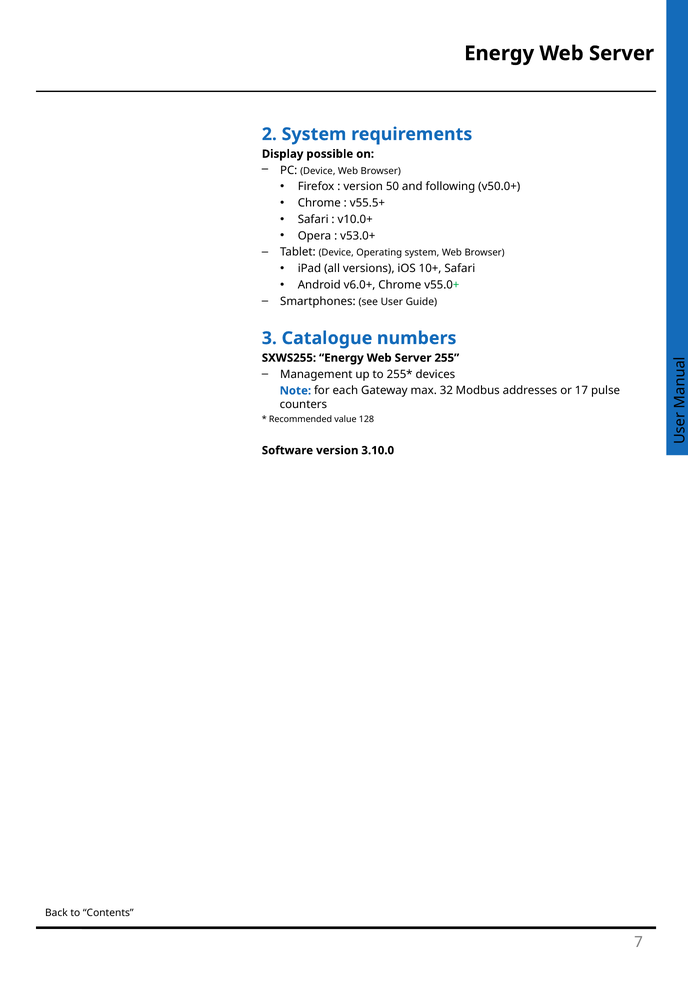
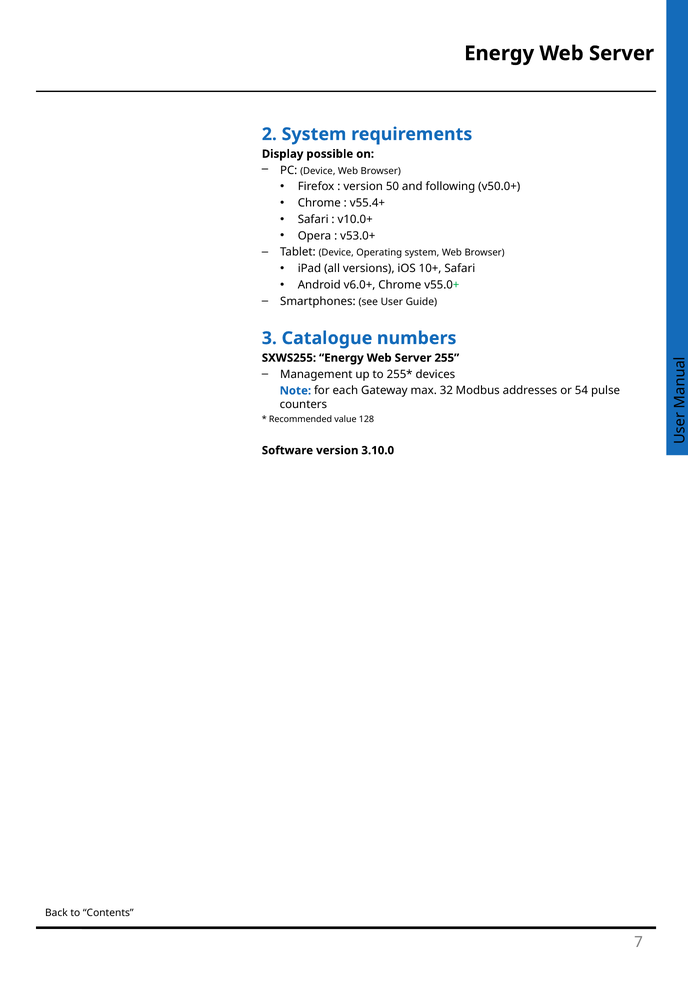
v55.5+: v55.5+ -> v55.4+
17: 17 -> 54
